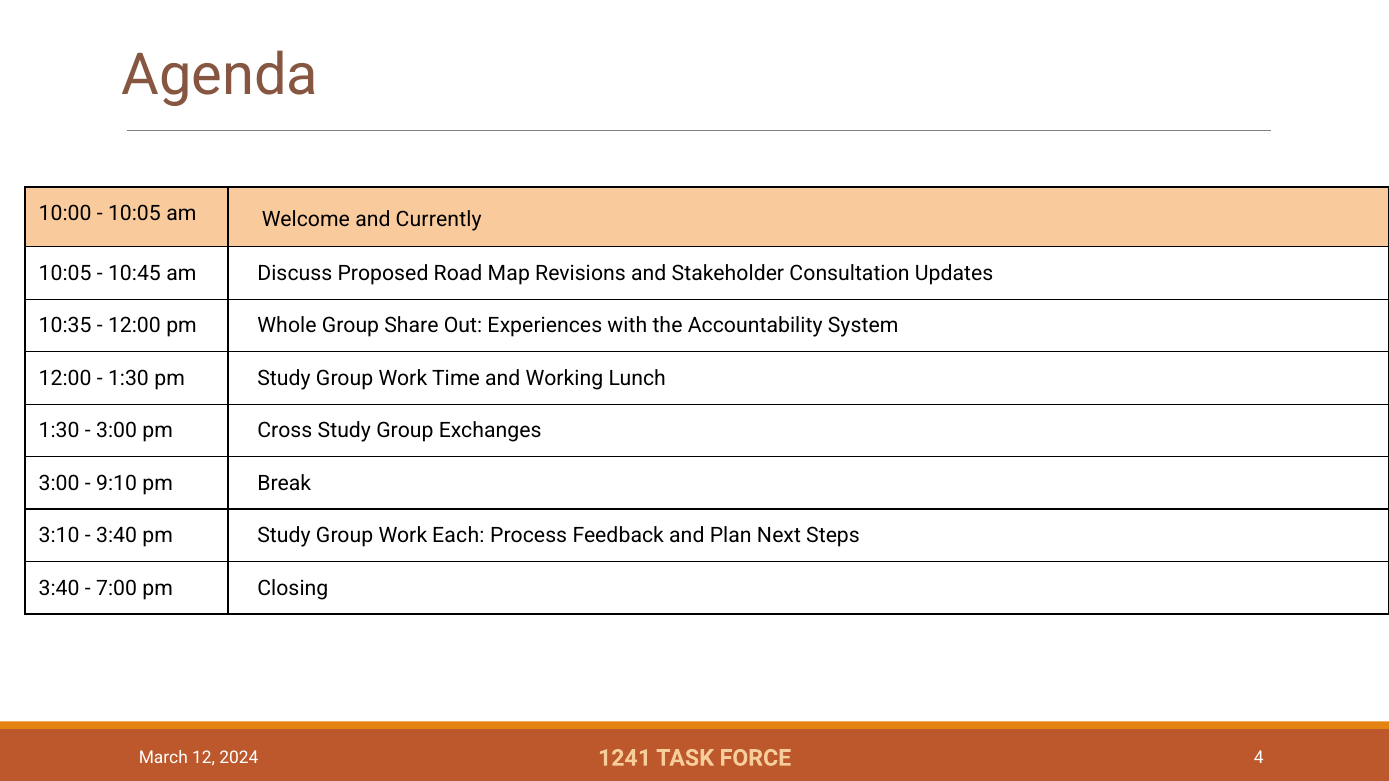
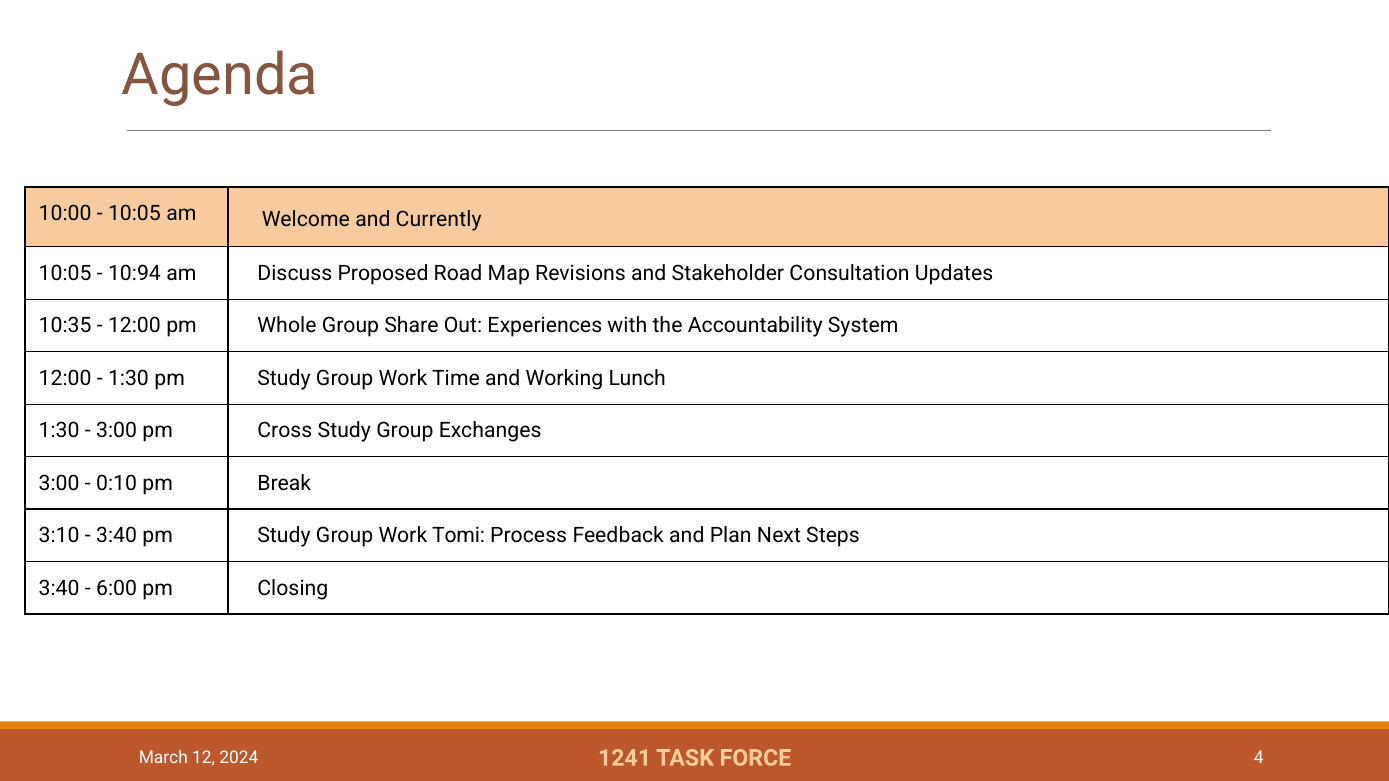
10:45: 10:45 -> 10:94
9:10: 9:10 -> 0:10
Each: Each -> Tomi
7:00: 7:00 -> 6:00
